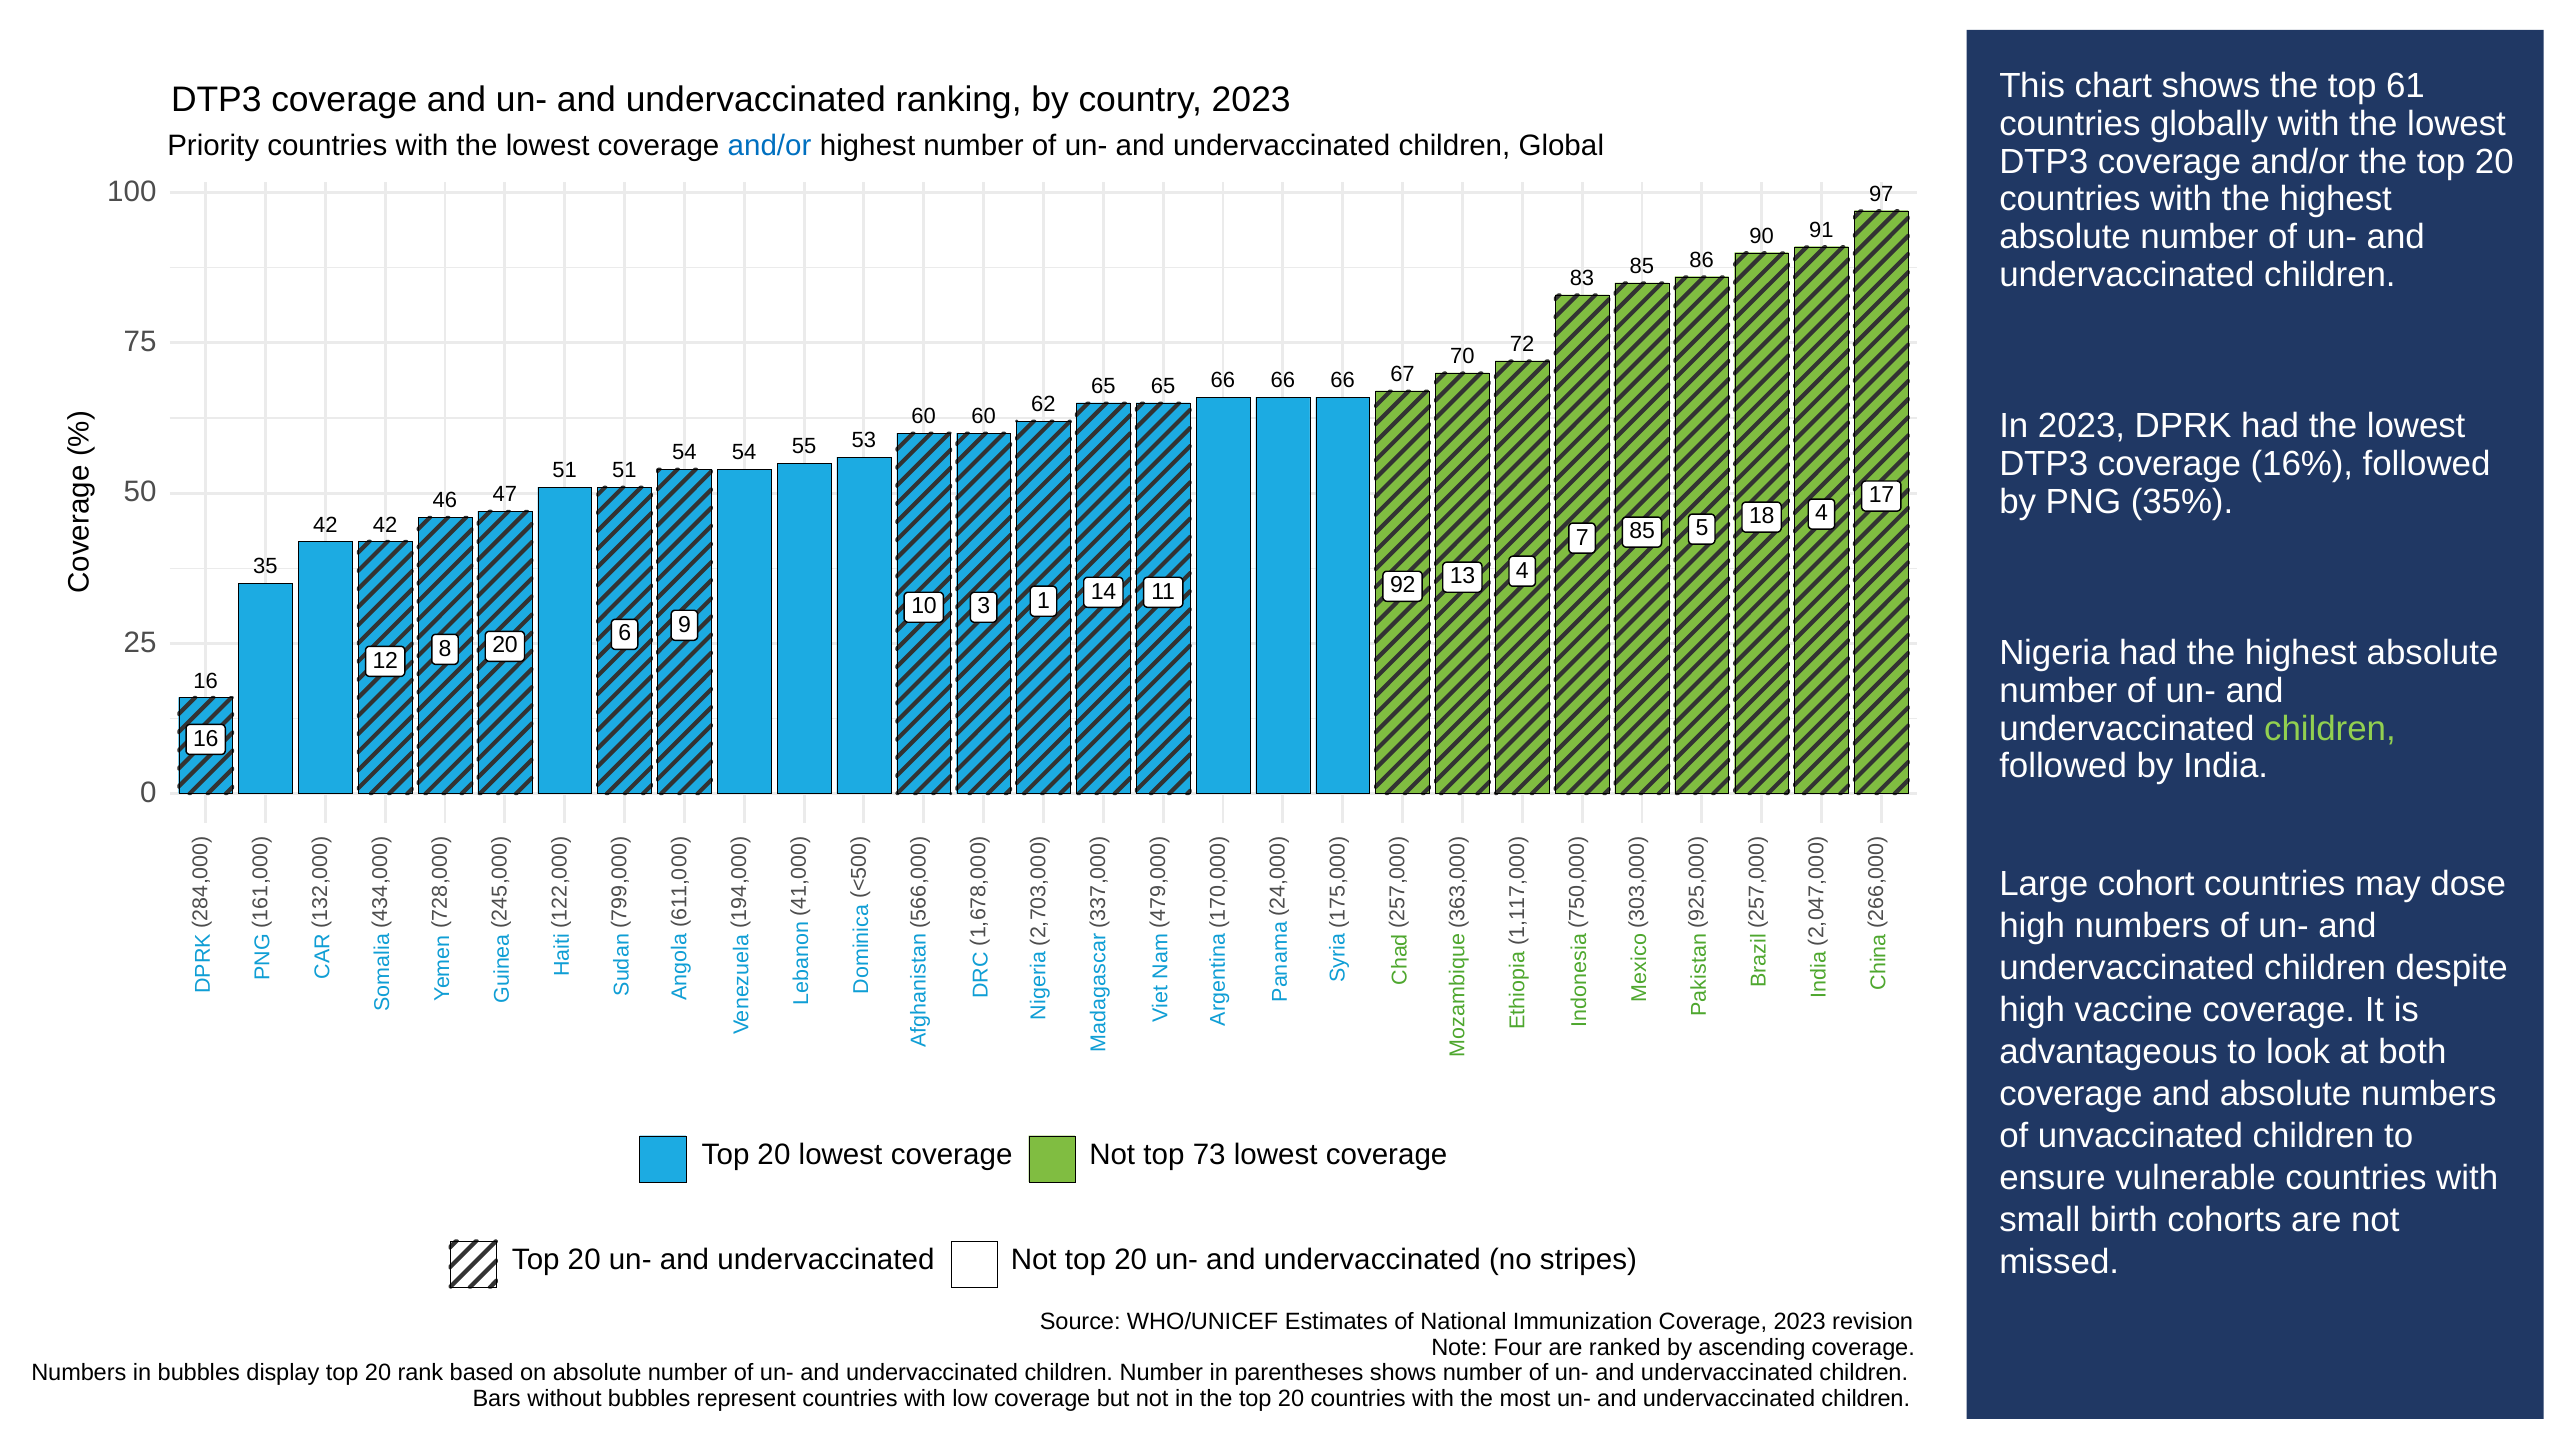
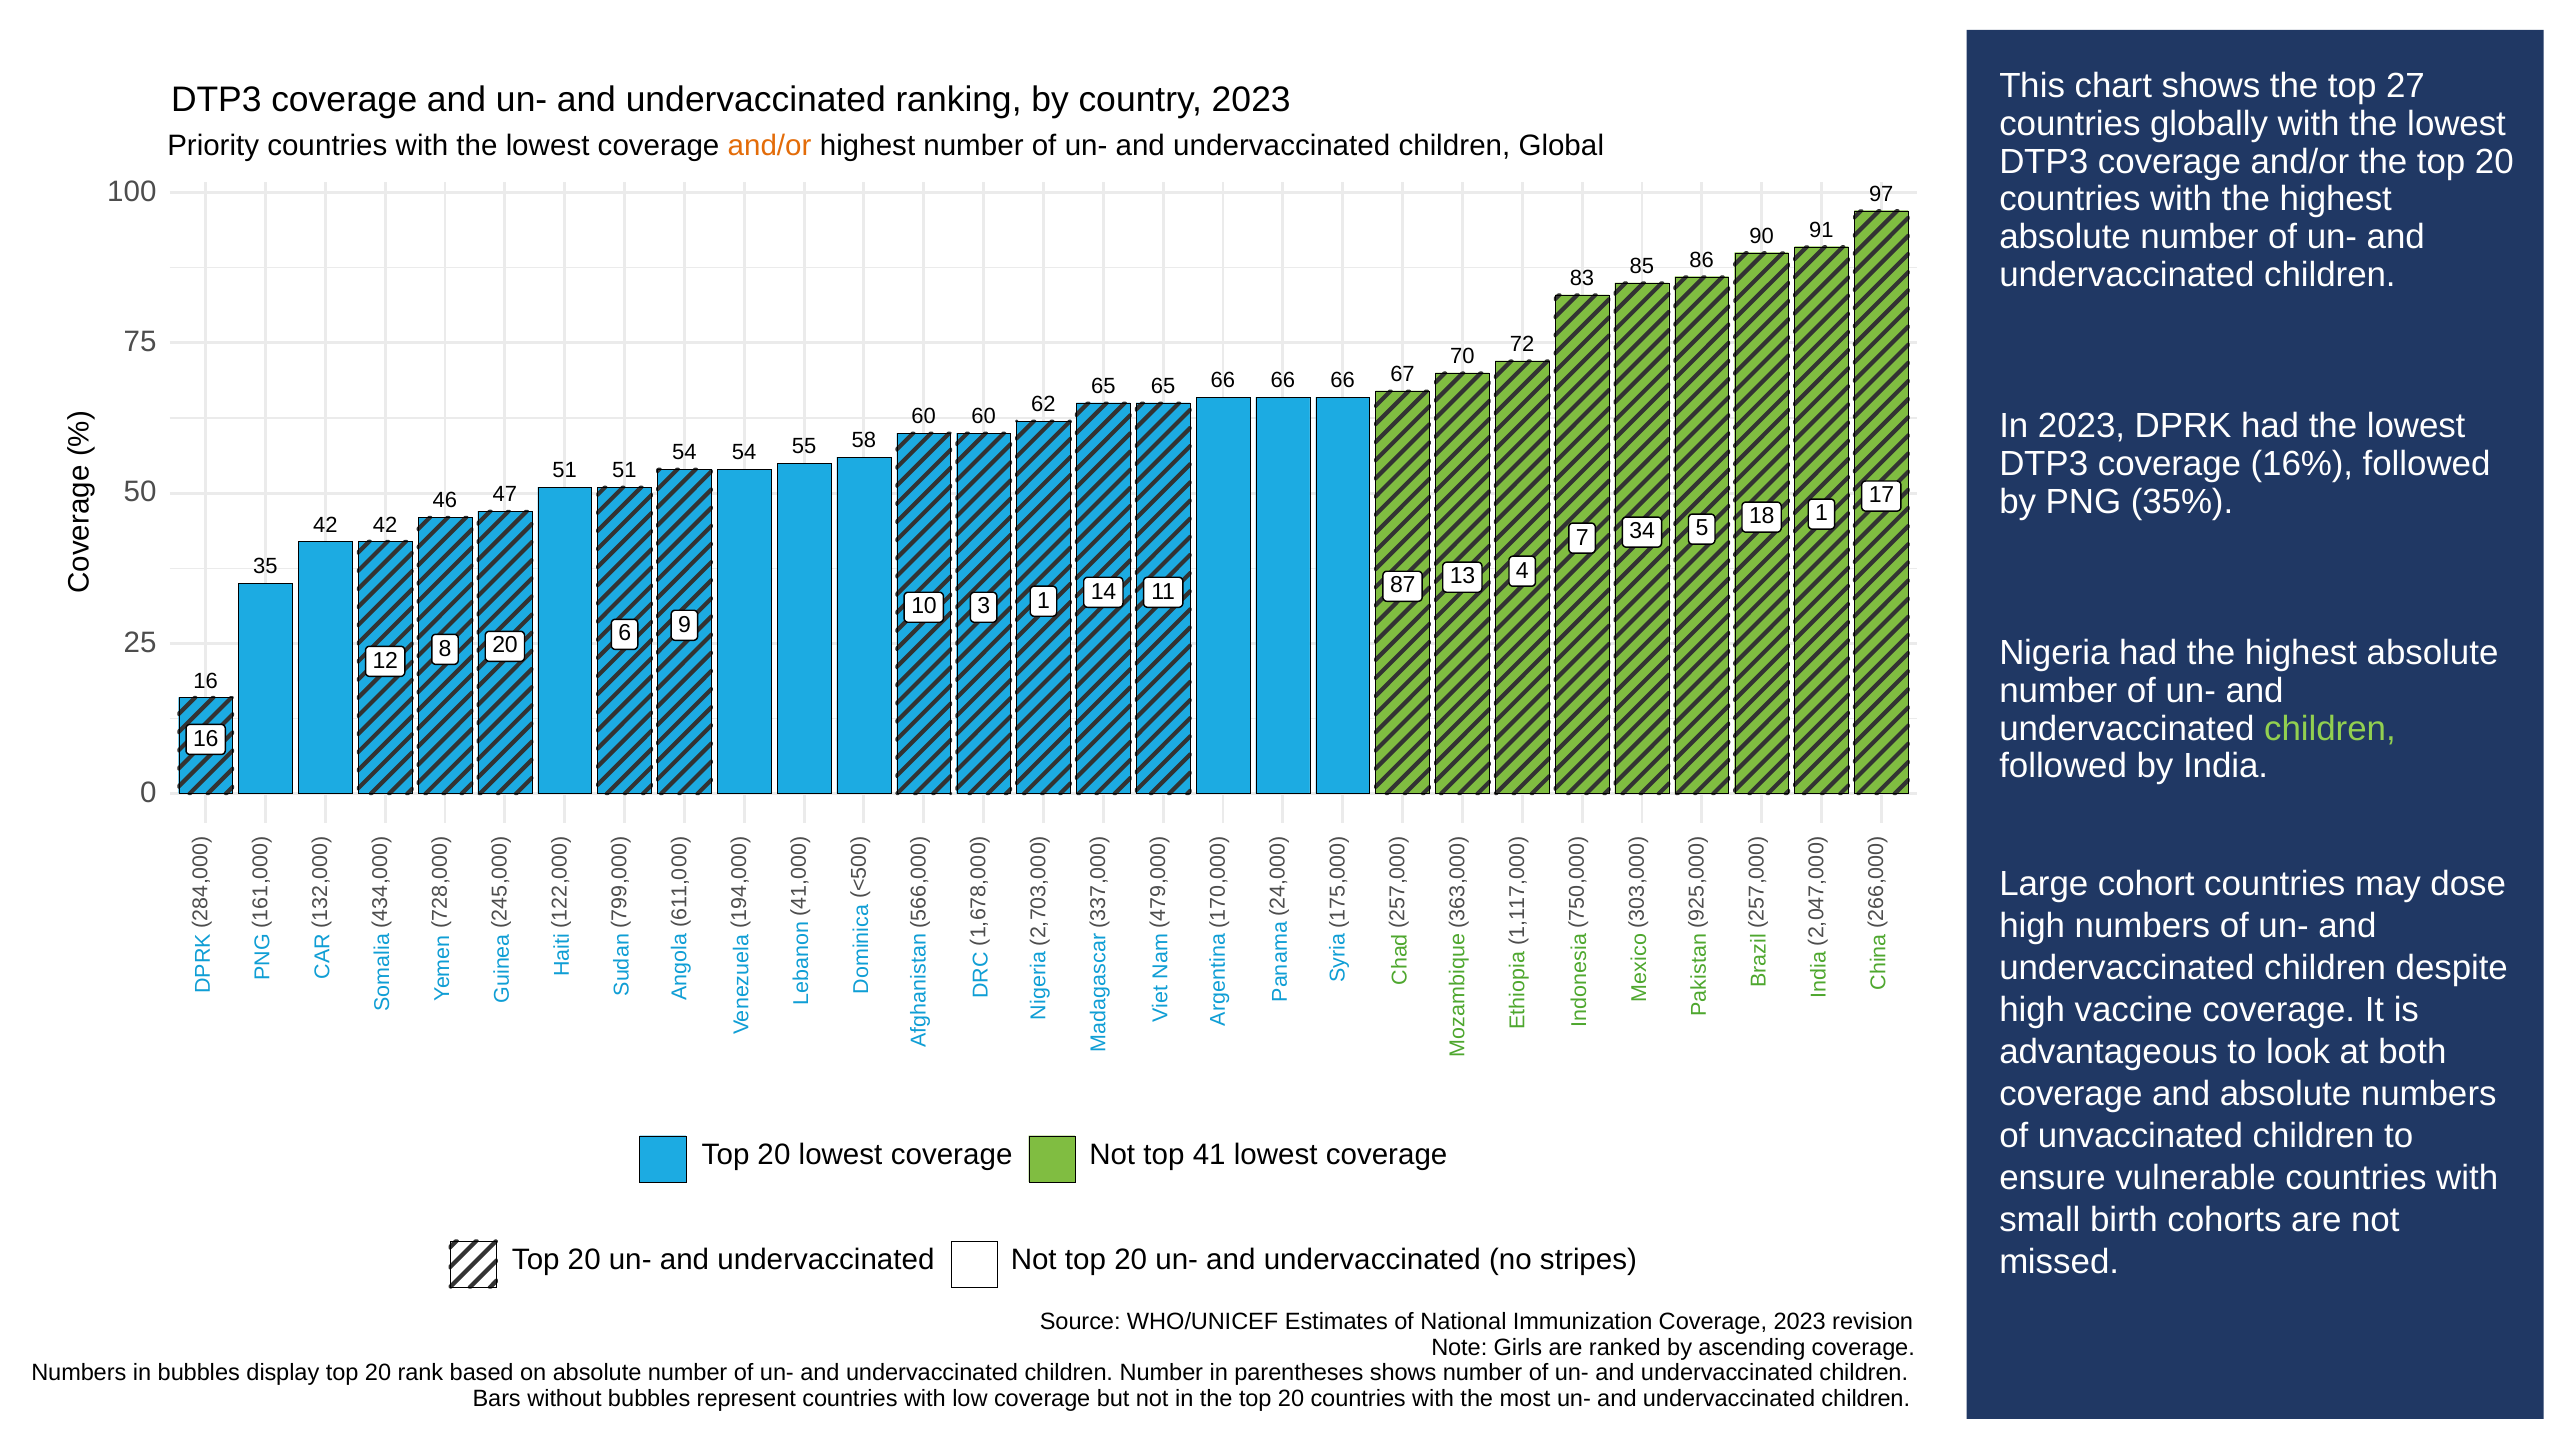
61: 61 -> 27
and/or at (770, 146) colour: blue -> orange
53: 53 -> 58
18 4: 4 -> 1
7 85: 85 -> 34
92: 92 -> 87
73: 73 -> 41
Four: Four -> Girls
